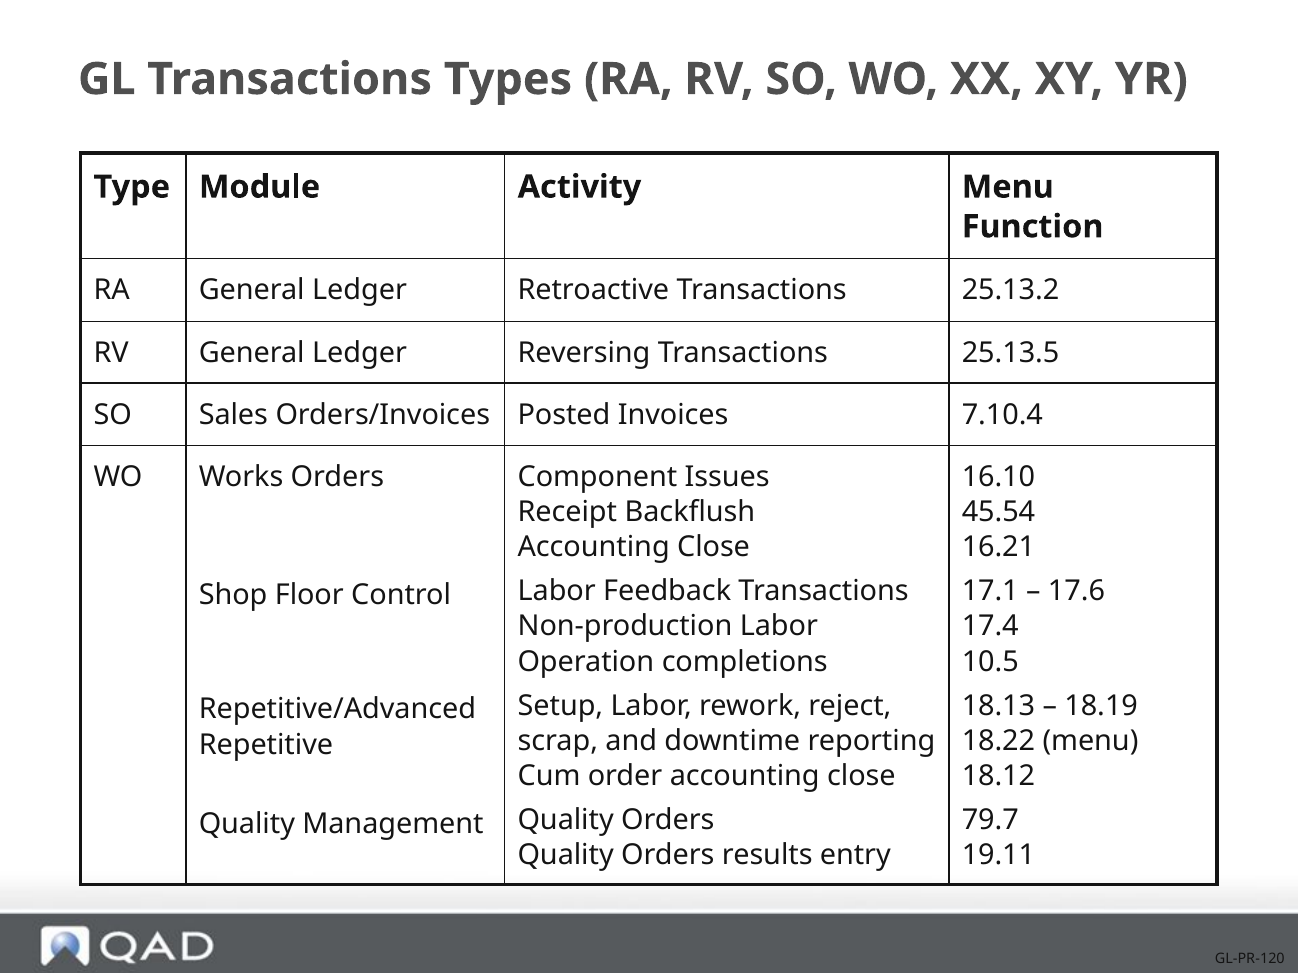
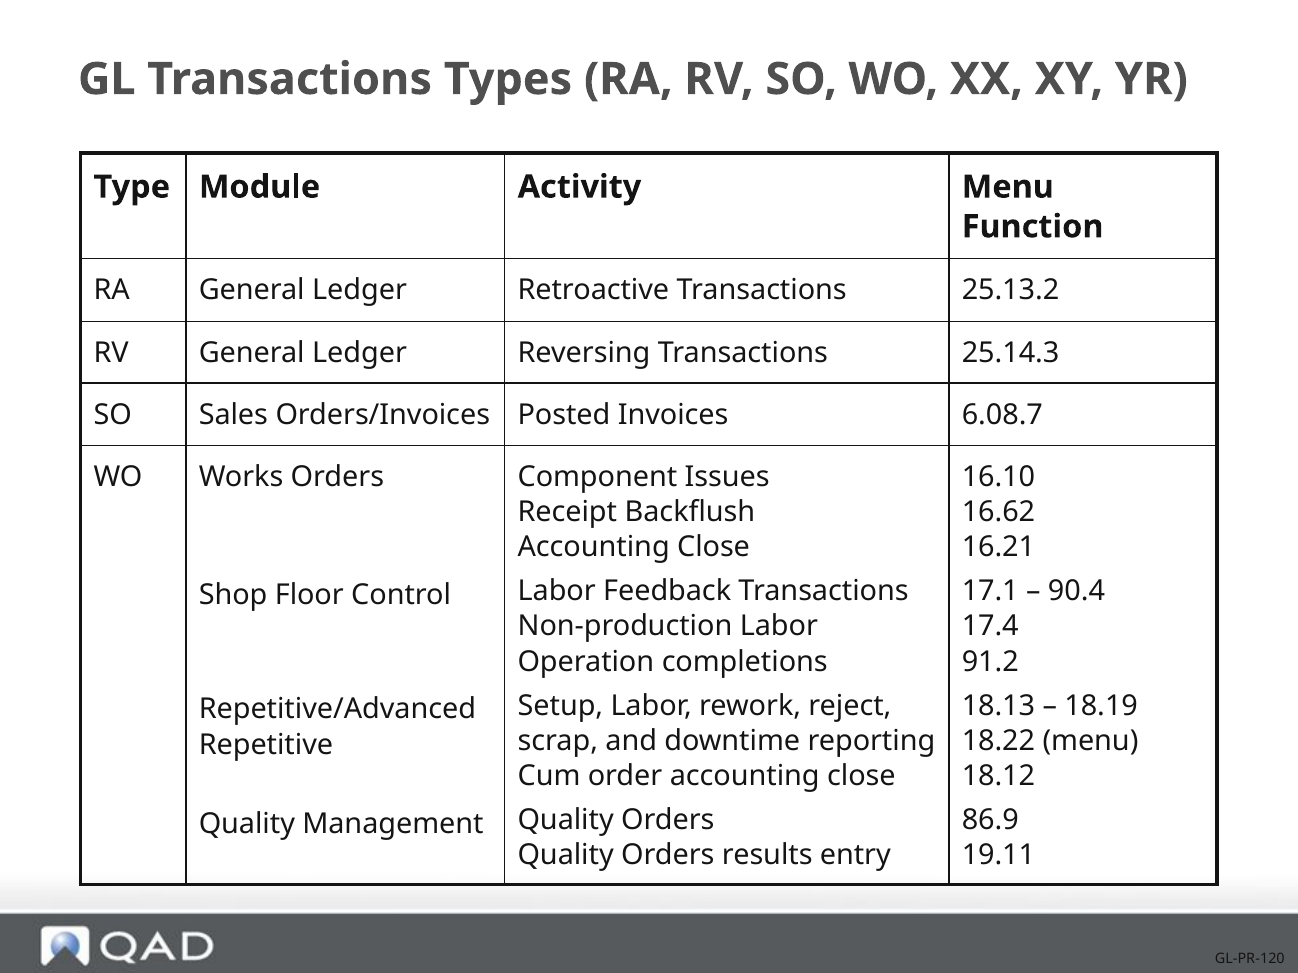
25.13.5: 25.13.5 -> 25.14.3
7.10.4: 7.10.4 -> 6.08.7
45.54: 45.54 -> 16.62
17.6: 17.6 -> 90.4
10.5: 10.5 -> 91.2
79.7: 79.7 -> 86.9
